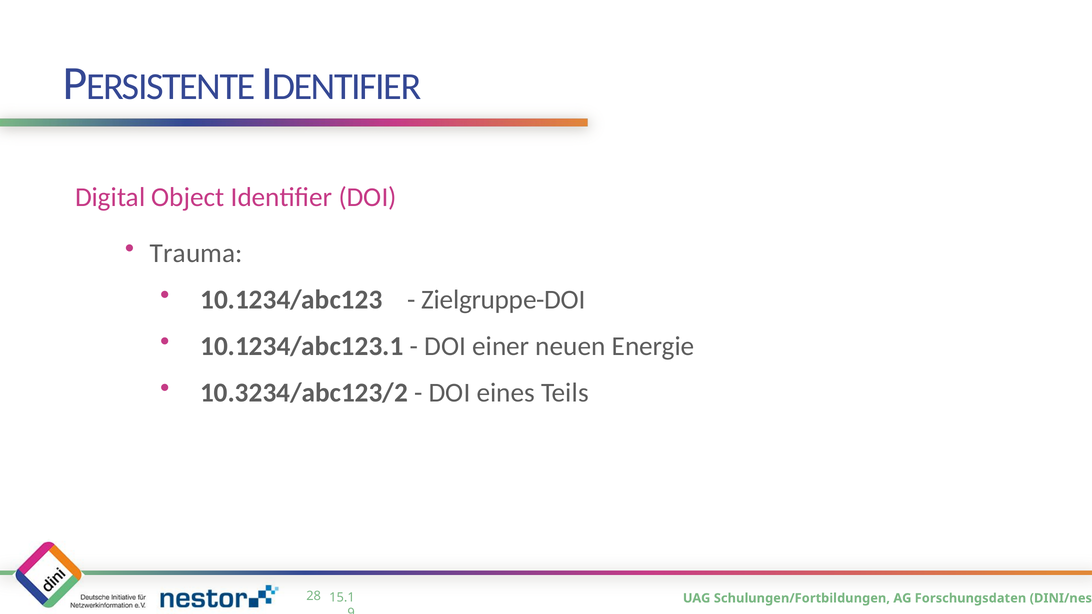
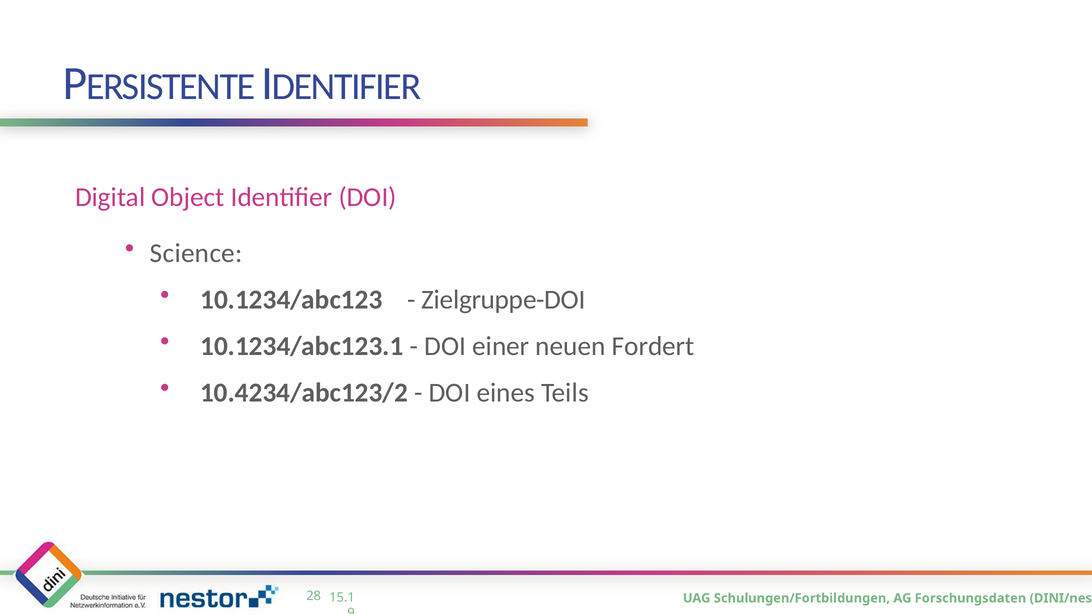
Trauma: Trauma -> Science
Energie: Energie -> Fordert
10.3234/abc123/2: 10.3234/abc123/2 -> 10.4234/abc123/2
